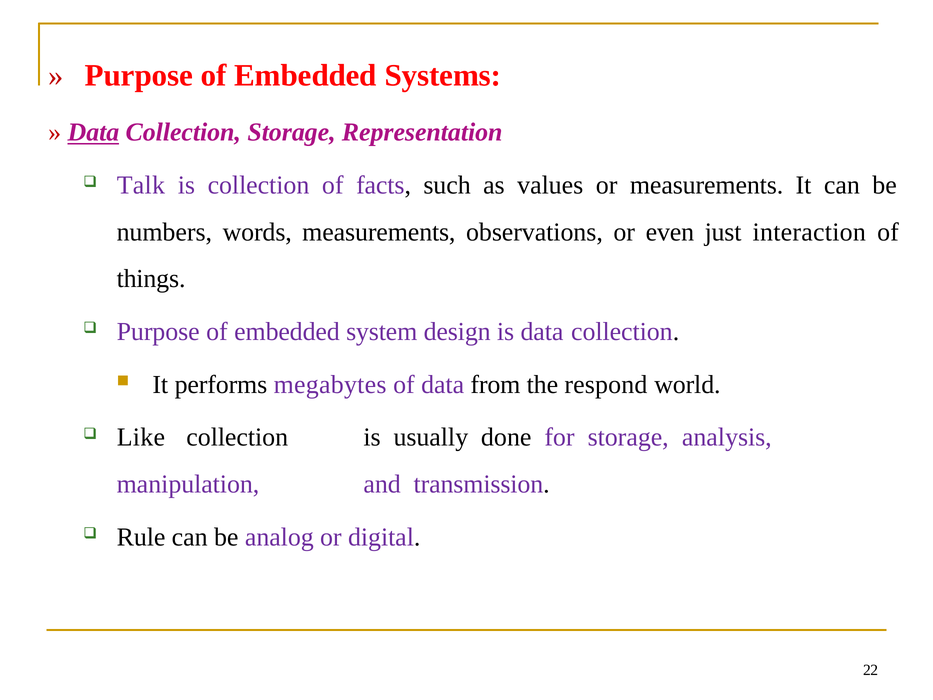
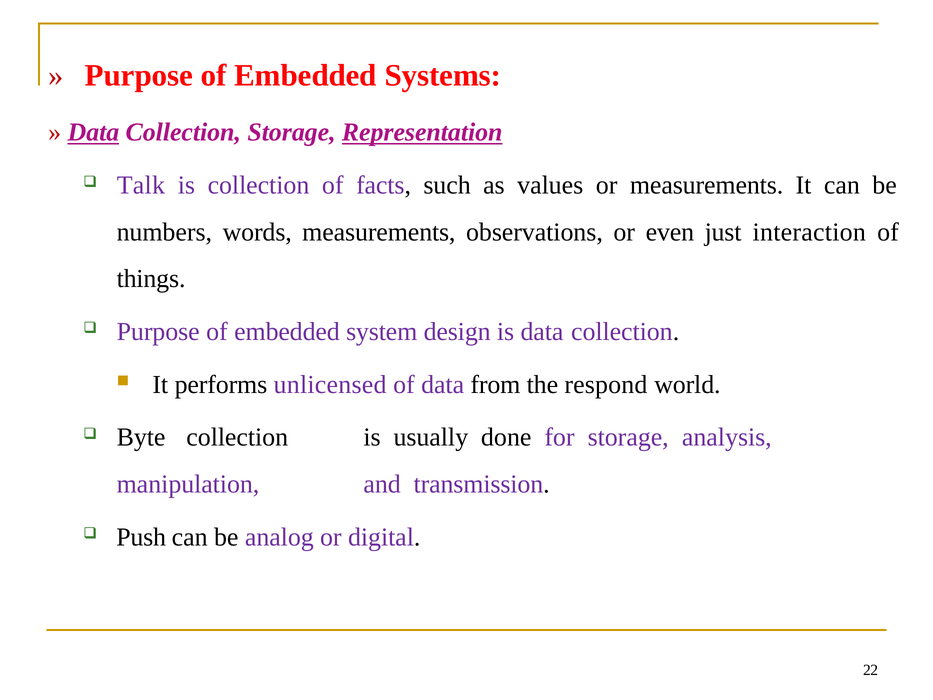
Representation underline: none -> present
megabytes: megabytes -> unlicensed
Like: Like -> Byte
Rule: Rule -> Push
